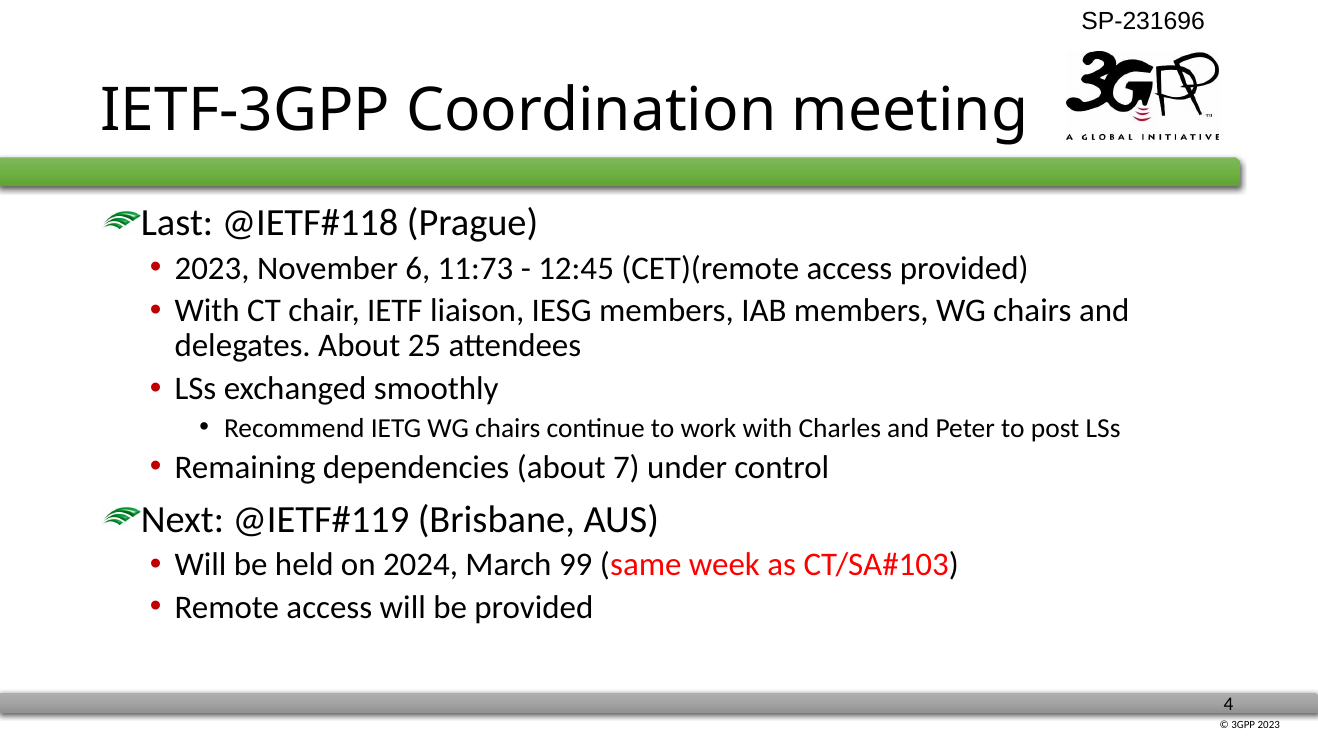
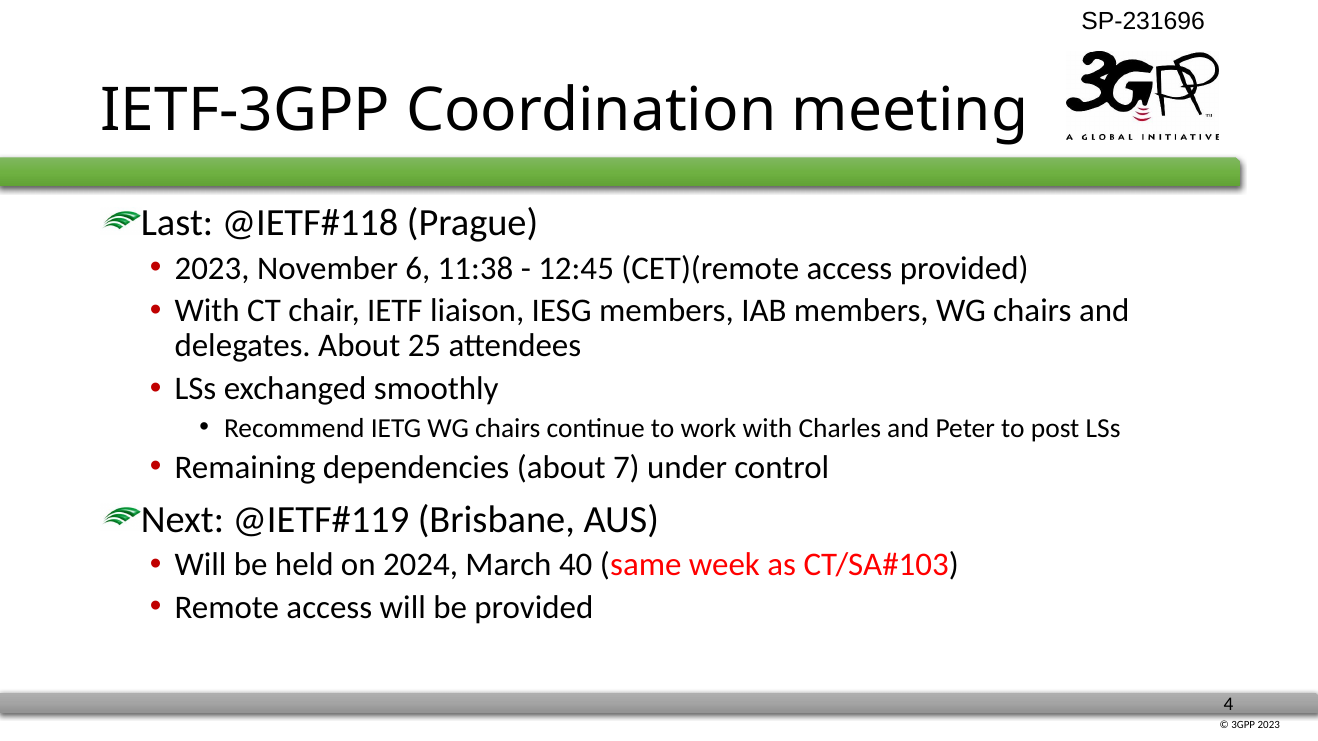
11:73: 11:73 -> 11:38
99: 99 -> 40
